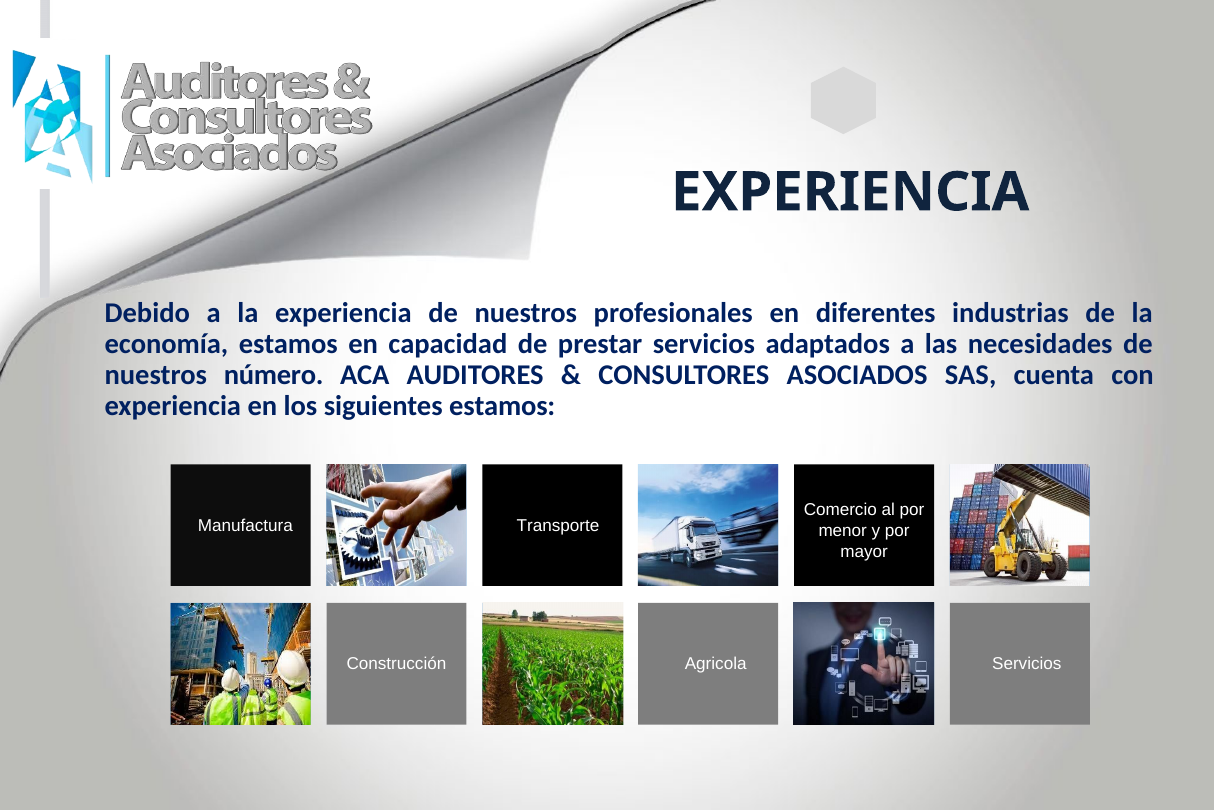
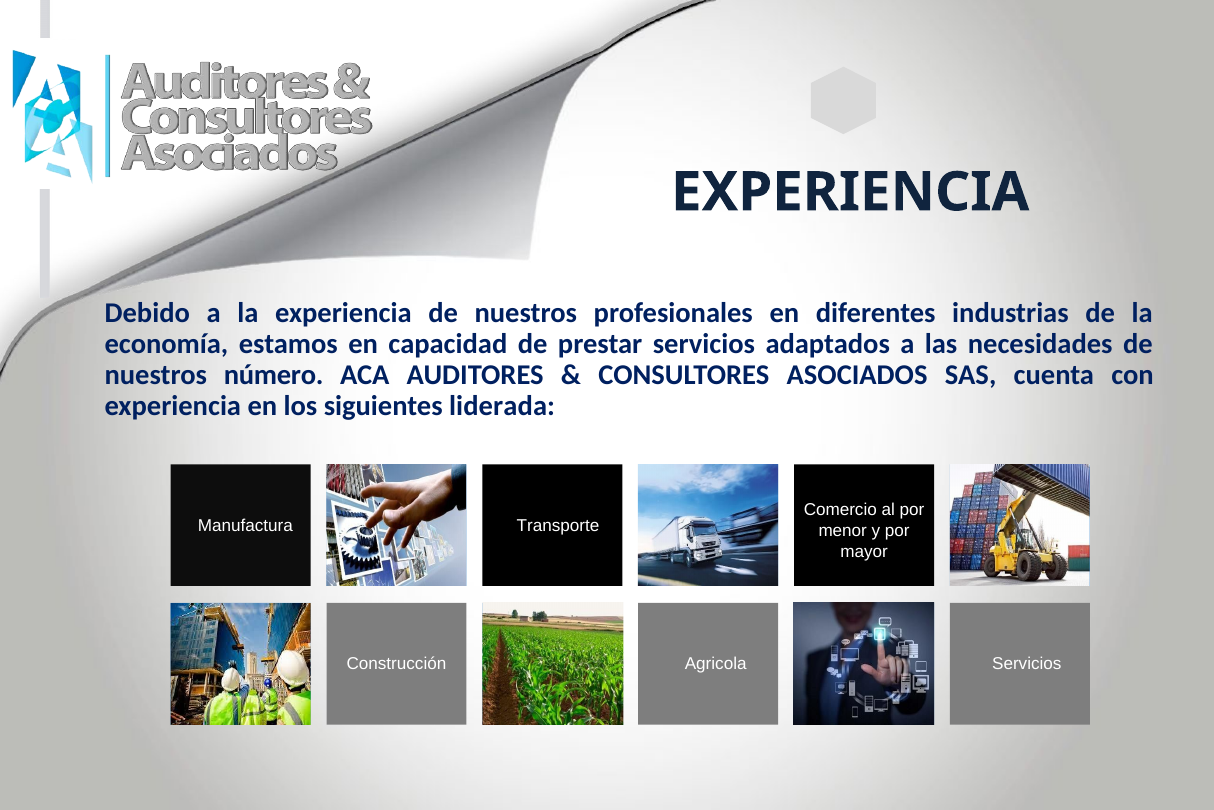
siguientes estamos: estamos -> liderada
